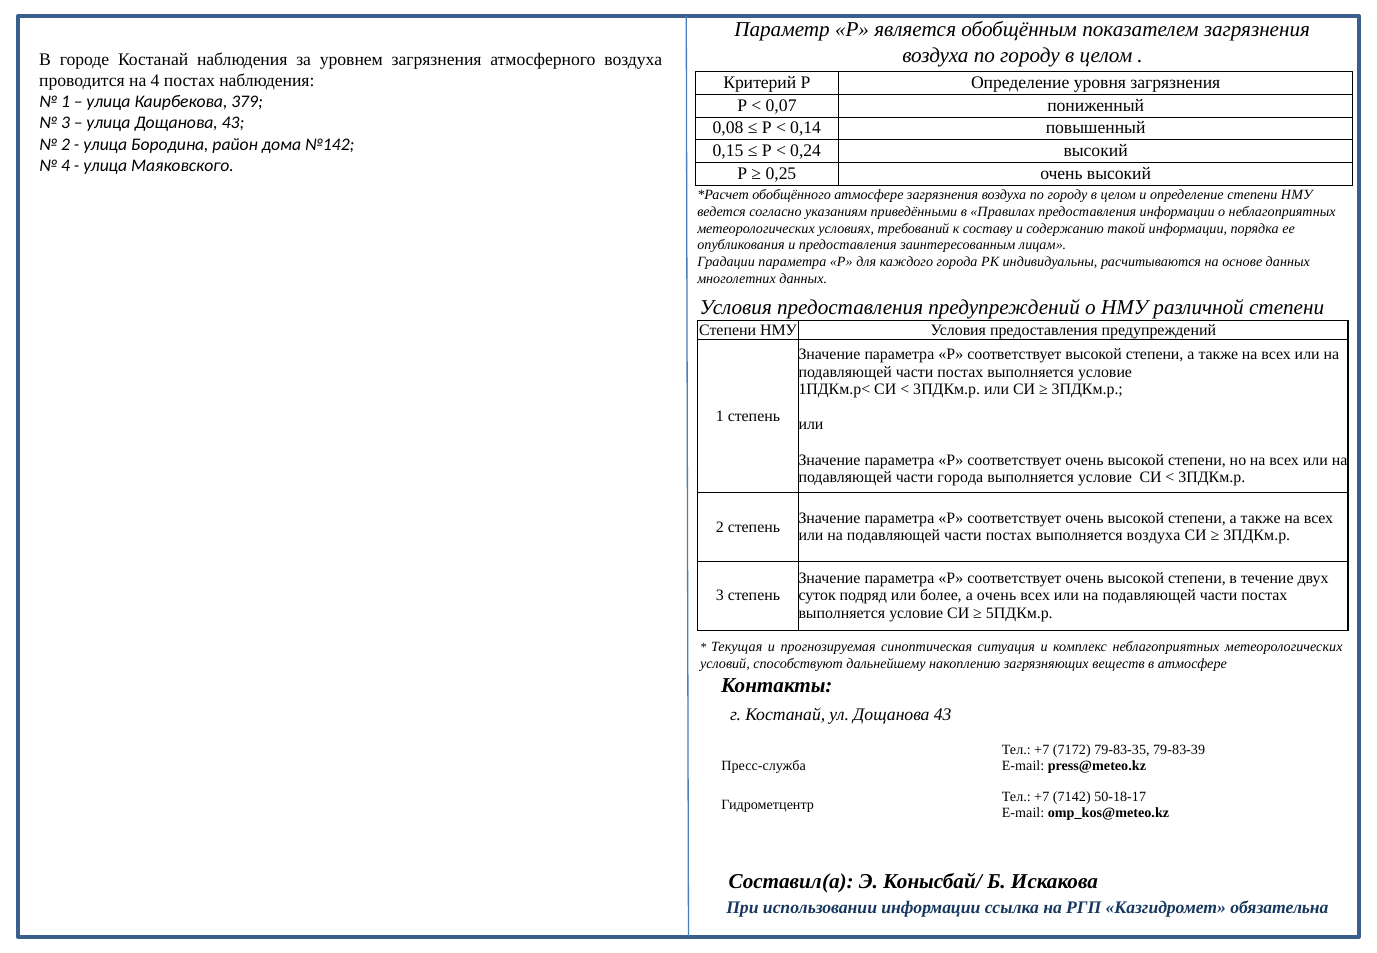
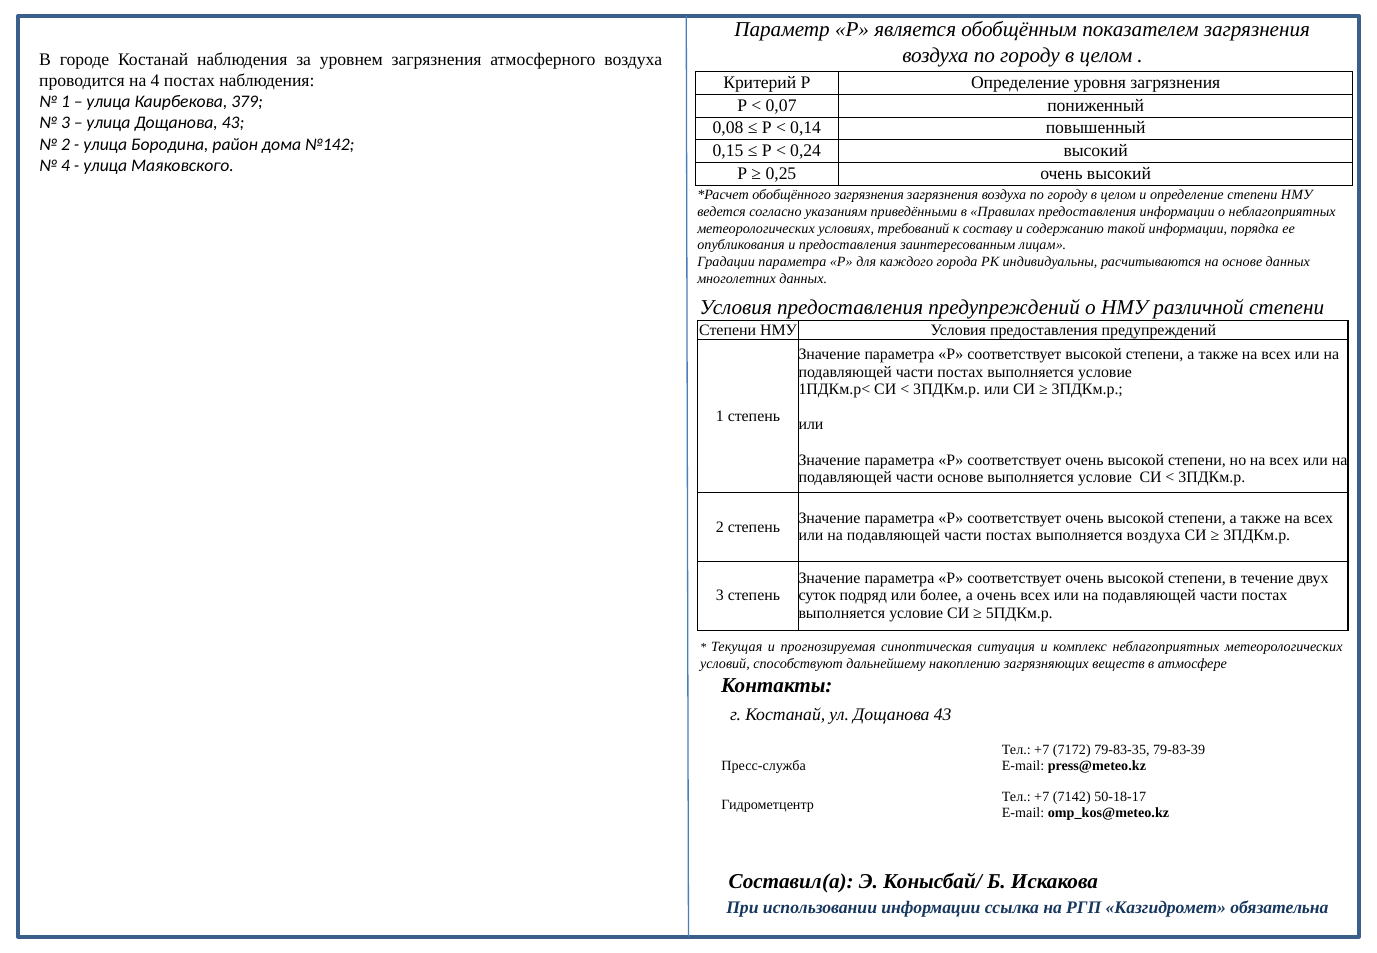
обобщённого атмосфере: атмосфере -> загрязнения
части города: города -> основе
